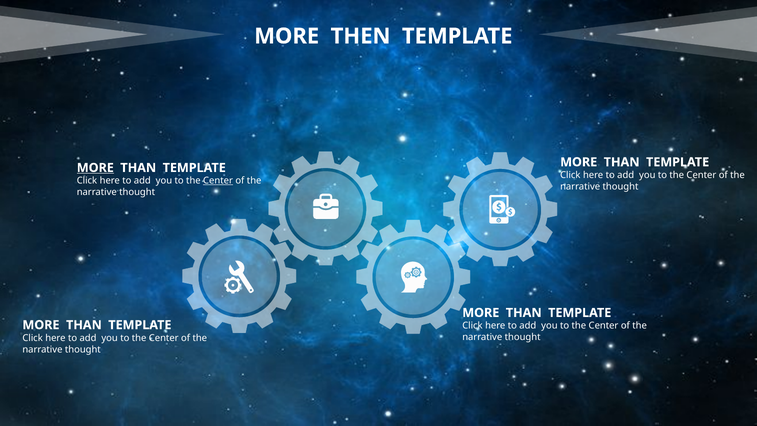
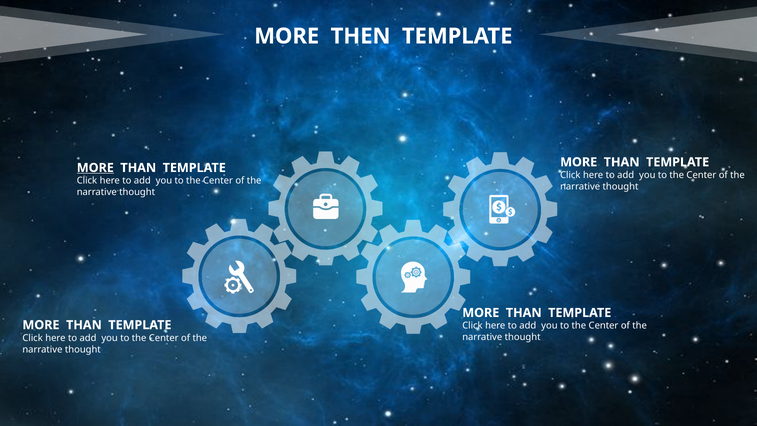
Center at (218, 181) underline: present -> none
